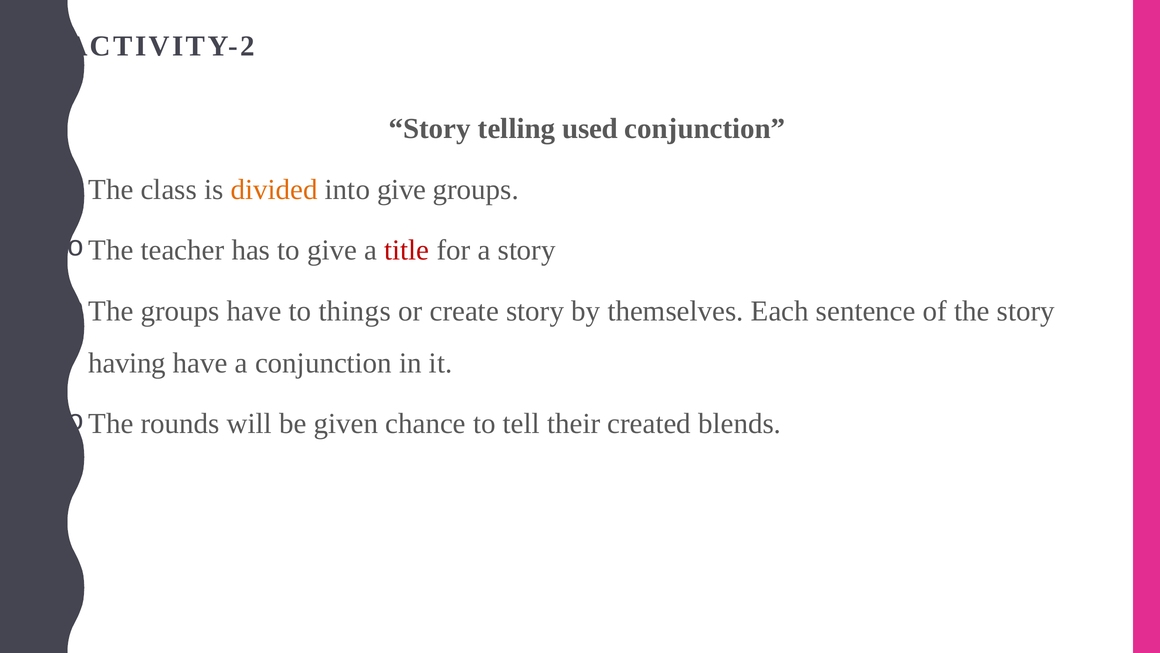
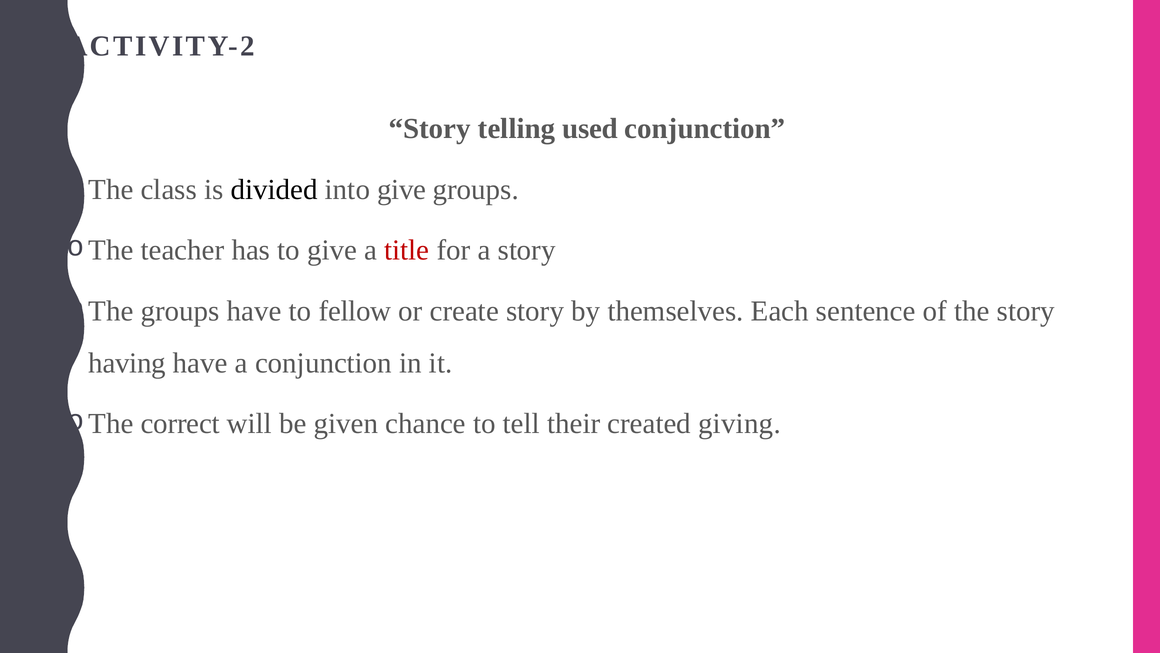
divided colour: orange -> black
things: things -> fellow
rounds: rounds -> correct
blends: blends -> giving
